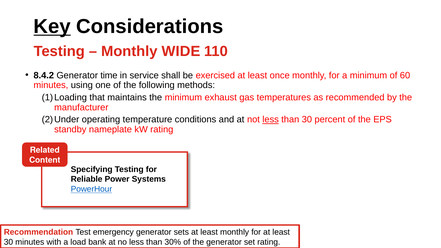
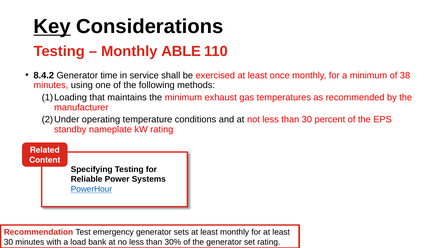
WIDE: WIDE -> ABLE
60: 60 -> 38
less at (271, 120) underline: present -> none
